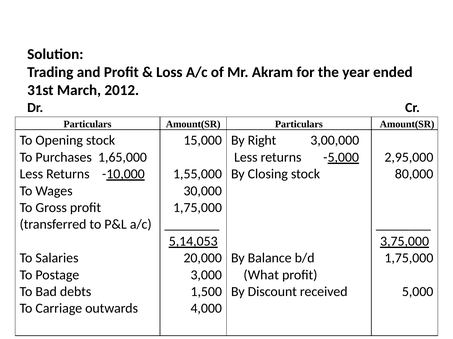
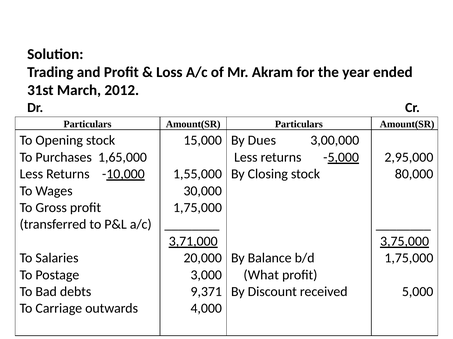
Right: Right -> Dues
5,14,053: 5,14,053 -> 3,71,000
1,500: 1,500 -> 9,371
